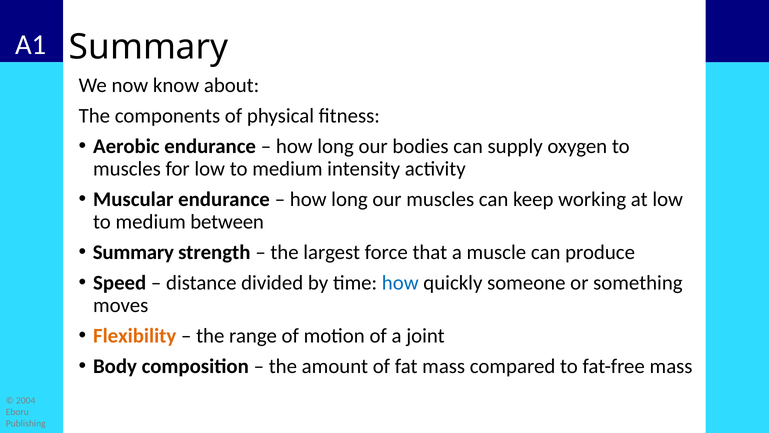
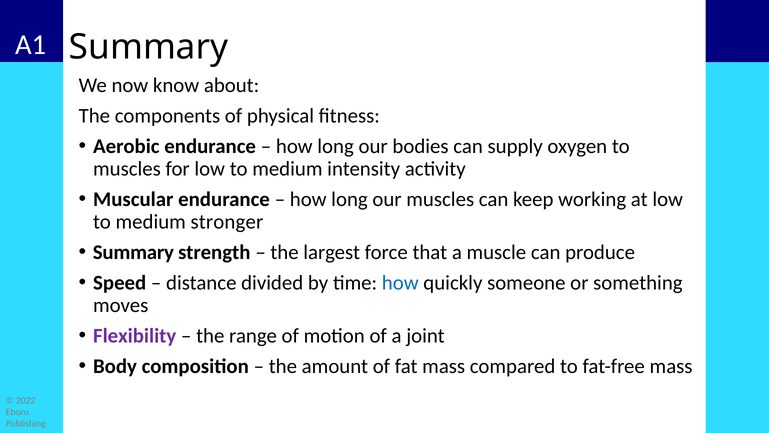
between: between -> stronger
Flexibility colour: orange -> purple
2004: 2004 -> 2022
